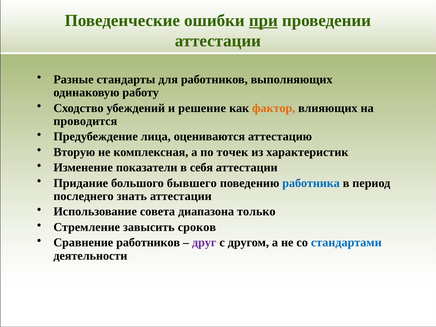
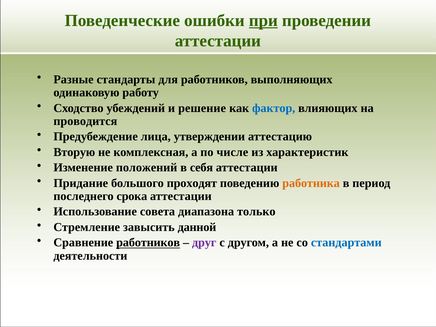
фактор colour: orange -> blue
оцениваются: оцениваются -> утверждении
точек: точек -> числе
показатели: показатели -> положений
бывшего: бывшего -> проходят
работника colour: blue -> orange
знать: знать -> срока
сроков: сроков -> данной
работников at (148, 243) underline: none -> present
